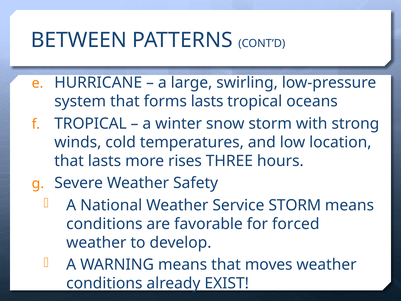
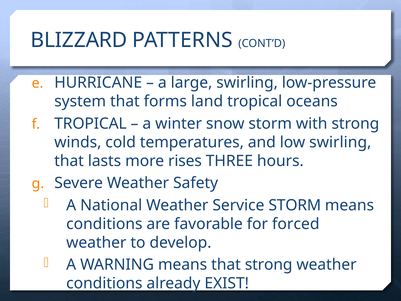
BETWEEN: BETWEEN -> BLIZZARD
forms lasts: lasts -> land
low location: location -> swirling
that moves: moves -> strong
